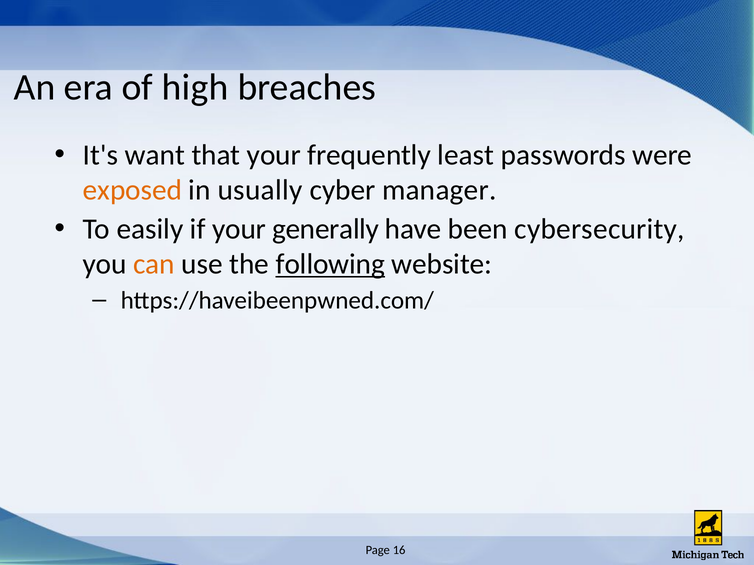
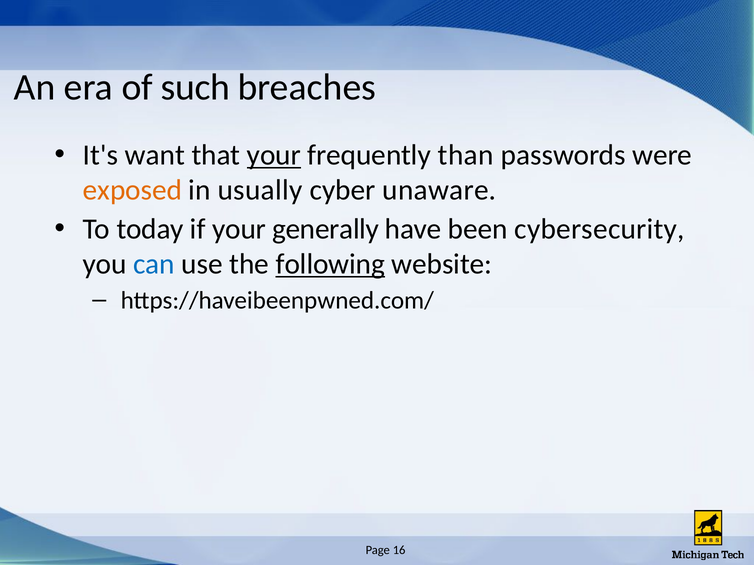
high: high -> such
your at (274, 155) underline: none -> present
least: least -> than
manager: manager -> unaware
easily: easily -> today
can colour: orange -> blue
